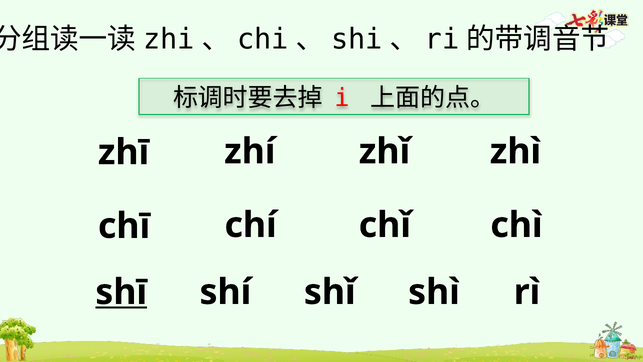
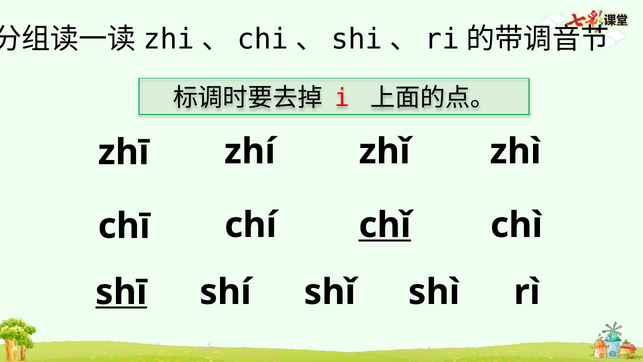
chǐ underline: none -> present
